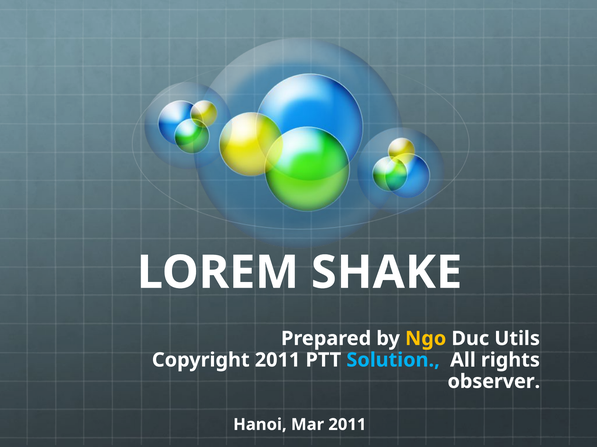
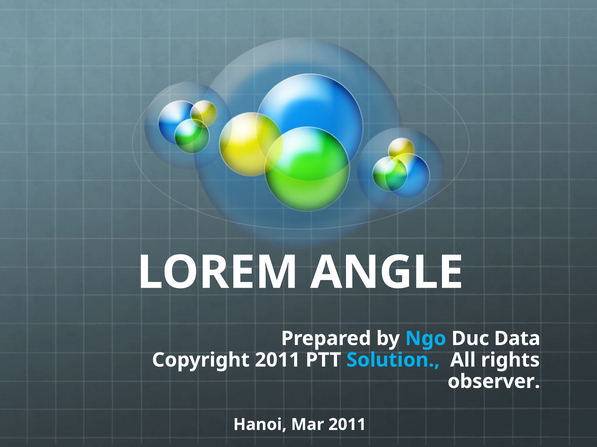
SHAKE: SHAKE -> ANGLE
Ngo colour: yellow -> light blue
Utils: Utils -> Data
